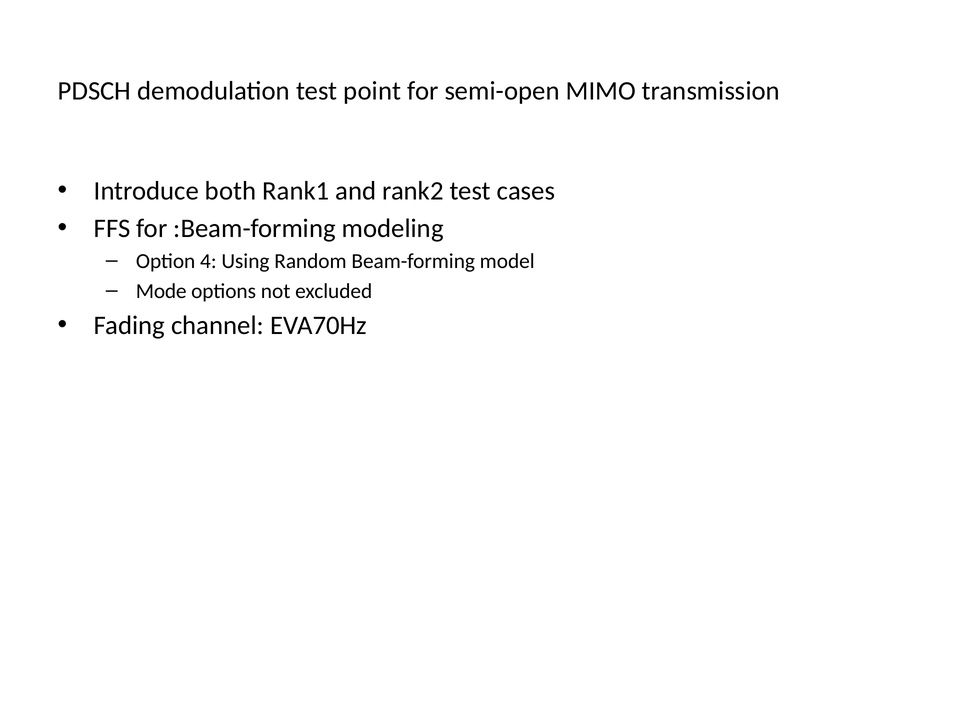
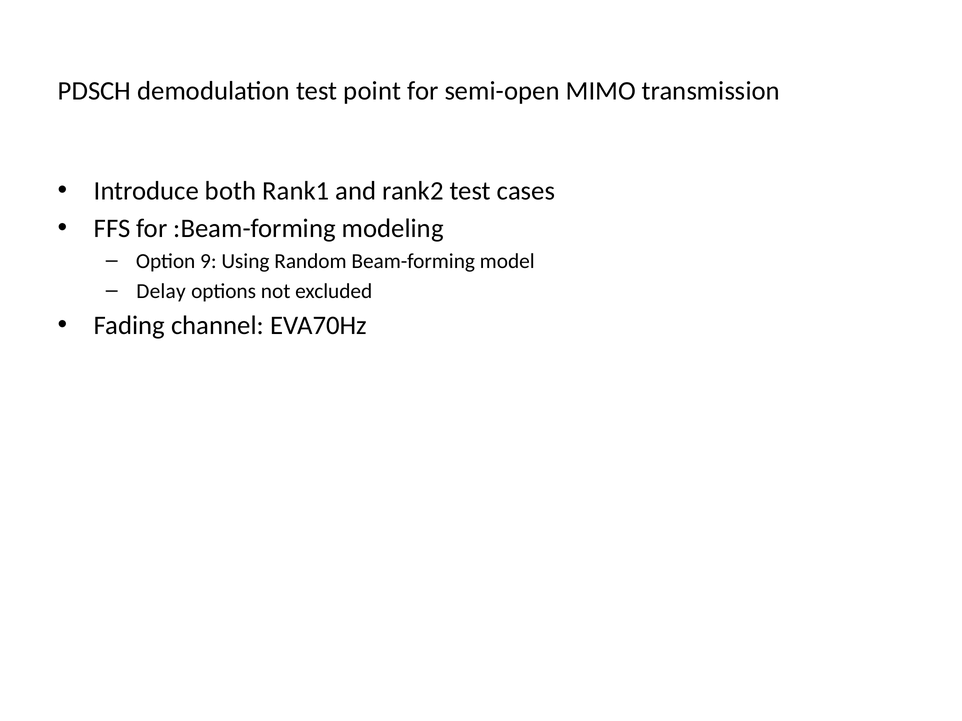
4: 4 -> 9
Mode: Mode -> Delay
